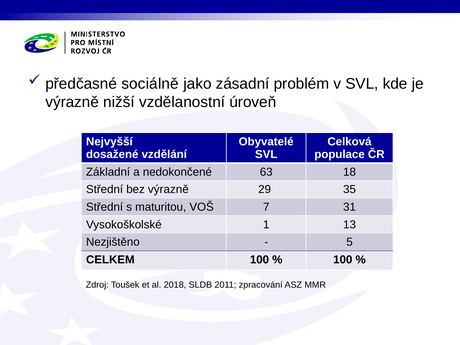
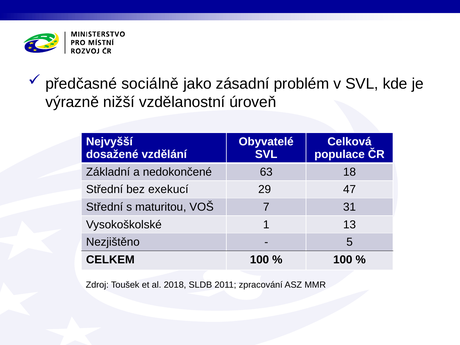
bez výrazně: výrazně -> exekucí
35: 35 -> 47
